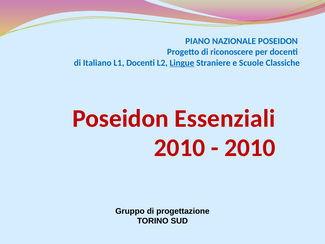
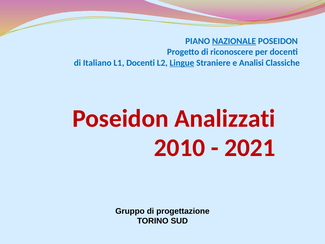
NAZIONALE underline: none -> present
Scuole: Scuole -> Analisi
Essenziali: Essenziali -> Analizzati
2010 at (250, 148): 2010 -> 2021
